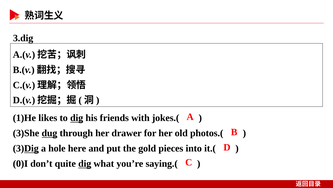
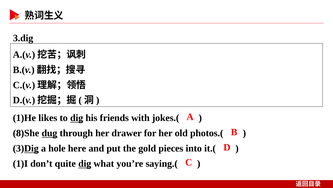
3)She: 3)She -> 8)She
0)I: 0)I -> 1)I
